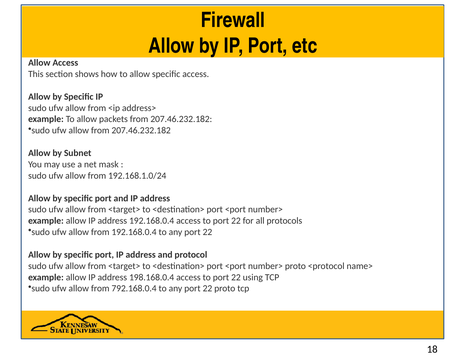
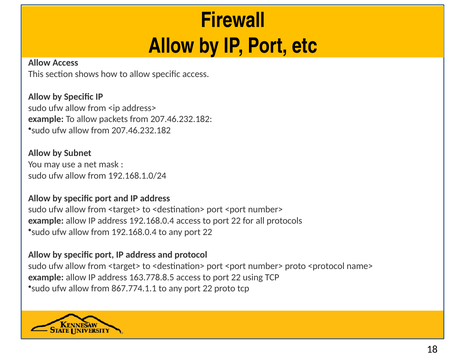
198.168.0.4: 198.168.0.4 -> 163.778.8.5
792.168.0.4: 792.168.0.4 -> 867.774.1.1
